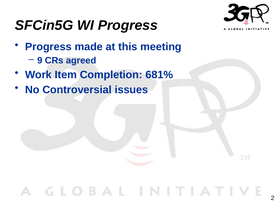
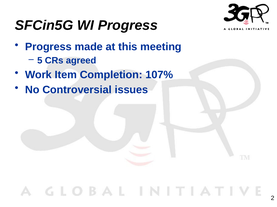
9: 9 -> 5
681%: 681% -> 107%
